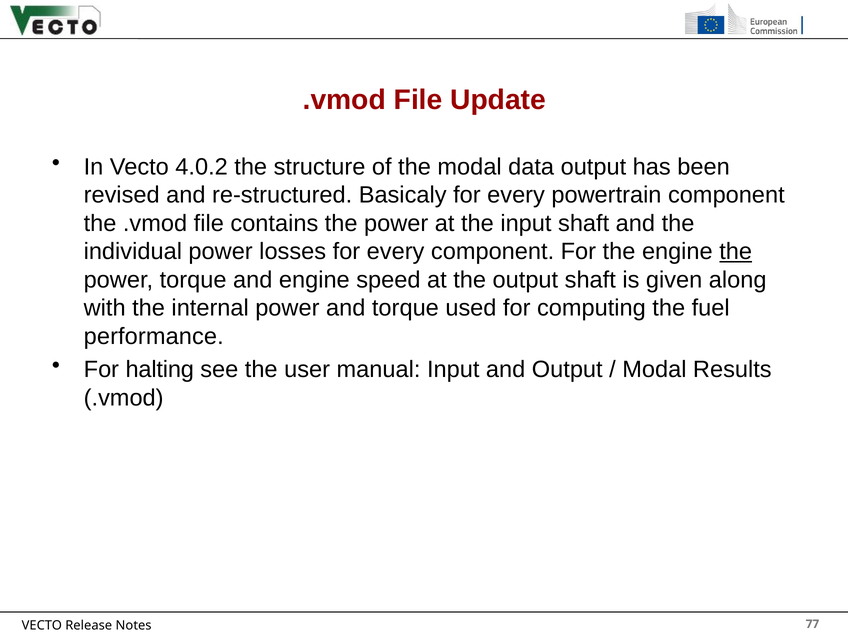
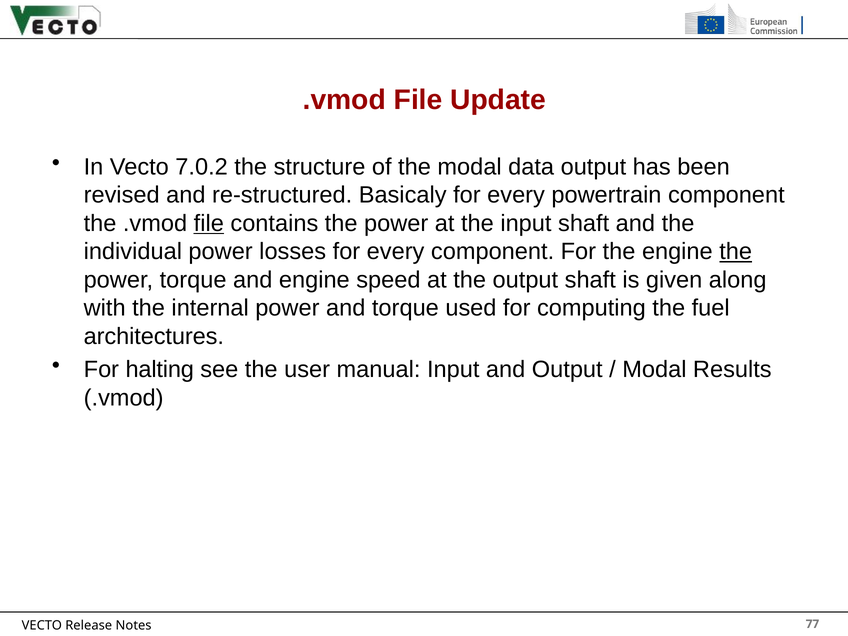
4.0.2: 4.0.2 -> 7.0.2
file at (209, 223) underline: none -> present
performance: performance -> architectures
